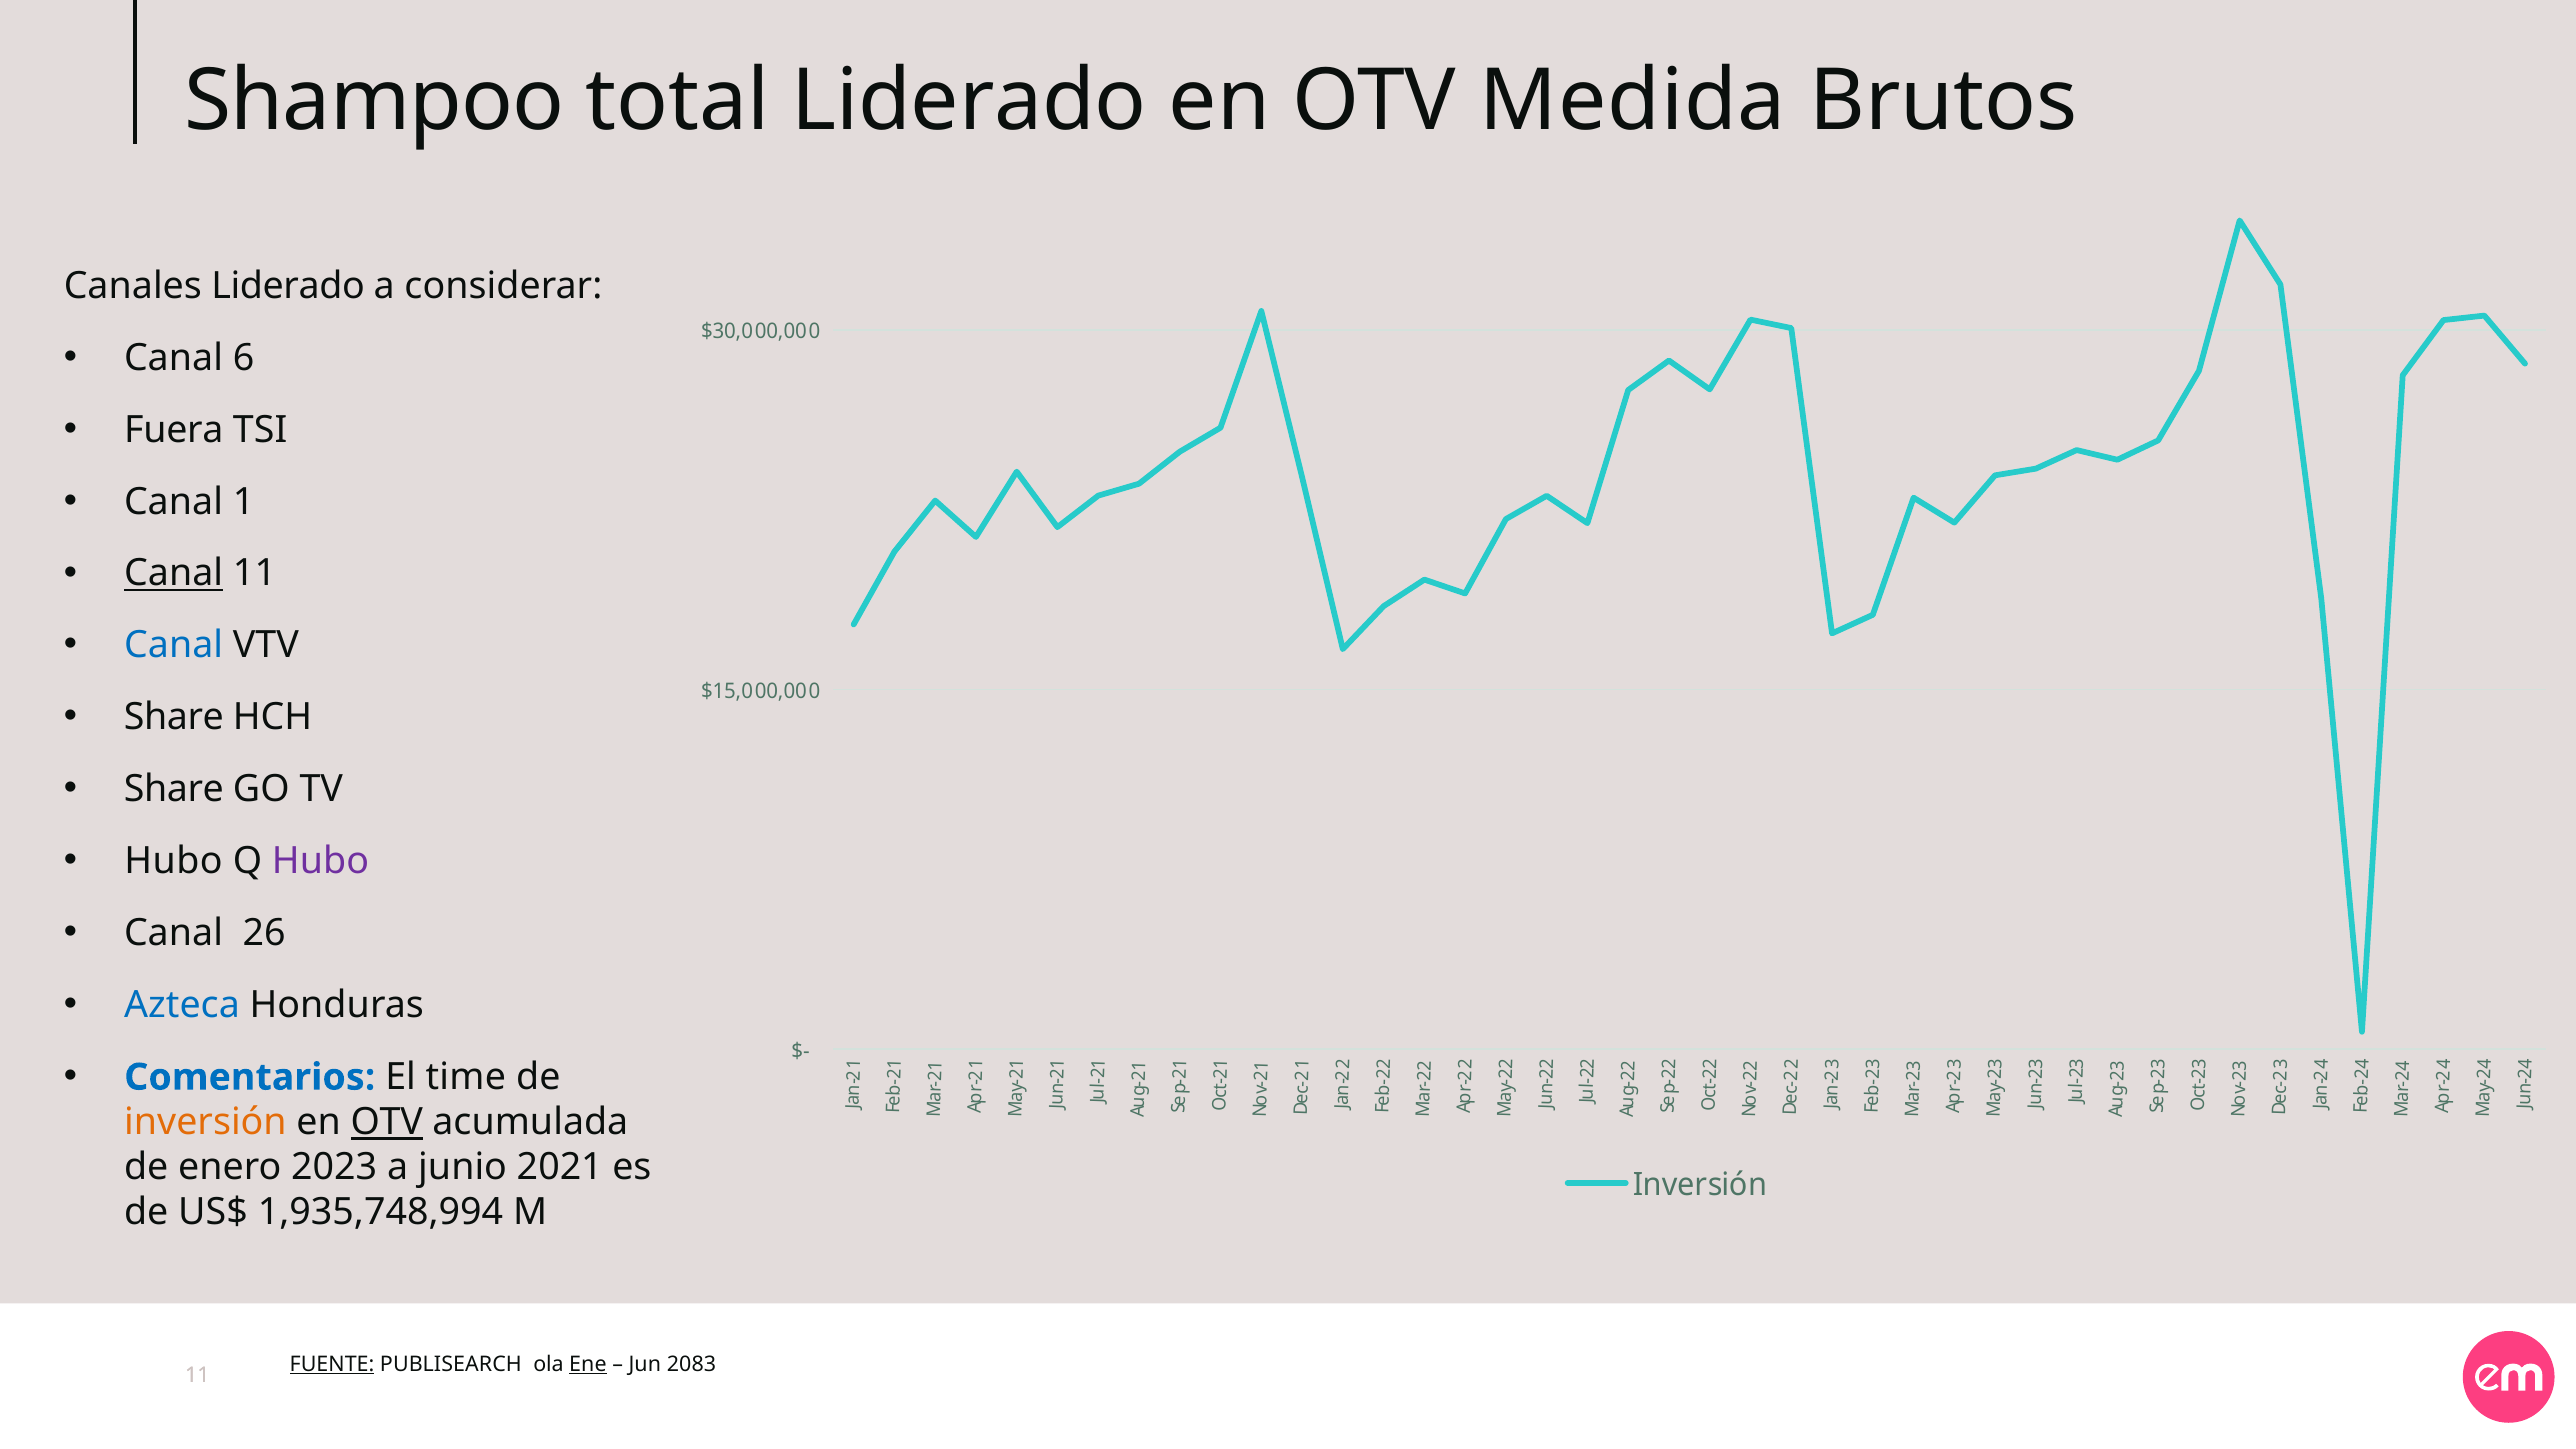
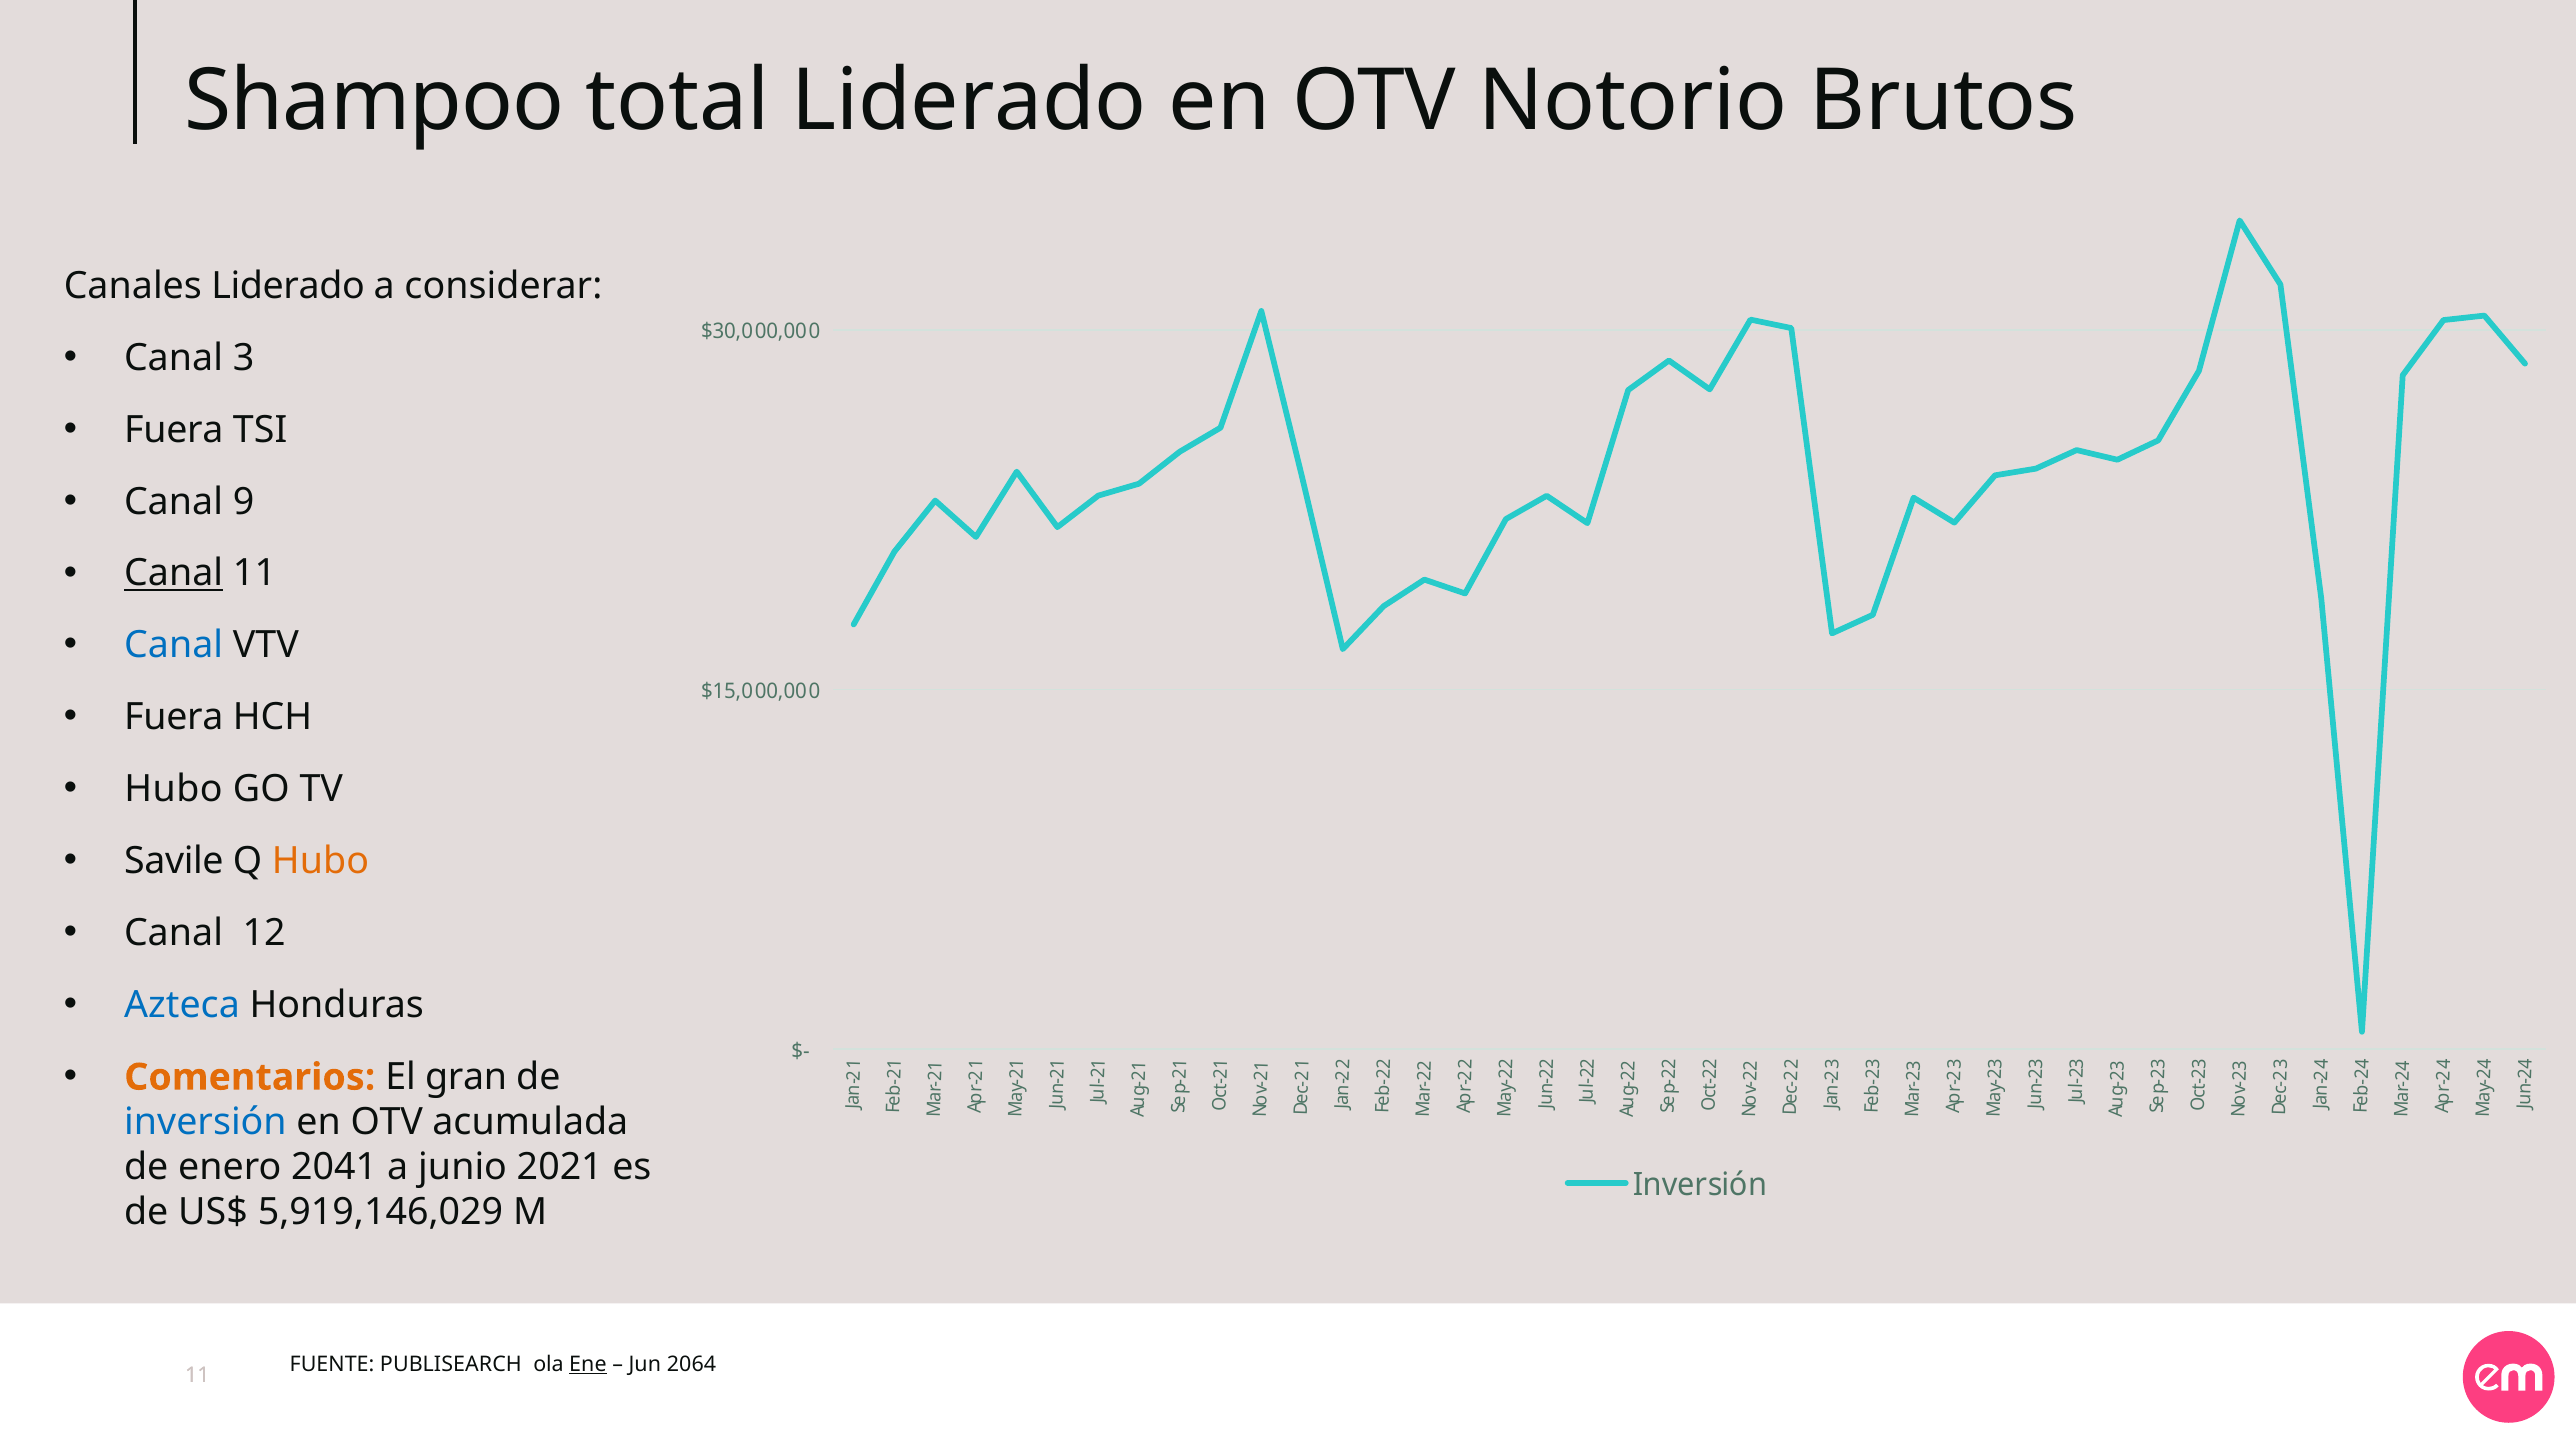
Medida: Medida -> Notorio
Canal 6: 6 -> 3
Canal 1: 1 -> 9
Share at (174, 717): Share -> Fuera
Share at (174, 789): Share -> Hubo
Hubo at (173, 861): Hubo -> Savile
Hubo at (320, 861) colour: purple -> orange
26: 26 -> 12
Comentarios colour: blue -> orange
time: time -> gran
inversión at (205, 1122) colour: orange -> blue
OTV at (387, 1122) underline: present -> none
2023: 2023 -> 2041
1,935,748,994: 1,935,748,994 -> 5,919,146,029
FUENTE underline: present -> none
2083: 2083 -> 2064
